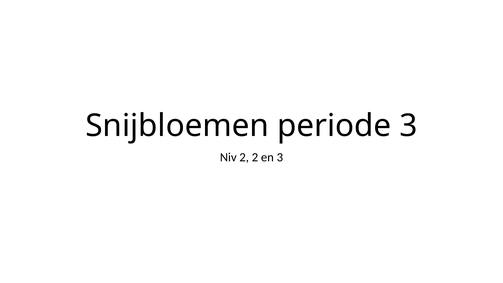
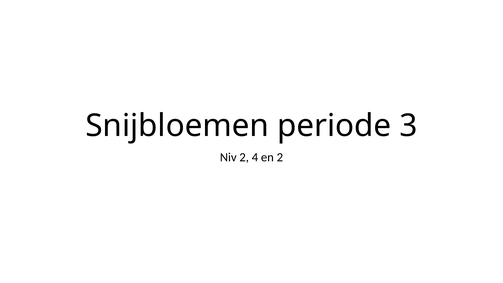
2 2: 2 -> 4
en 3: 3 -> 2
